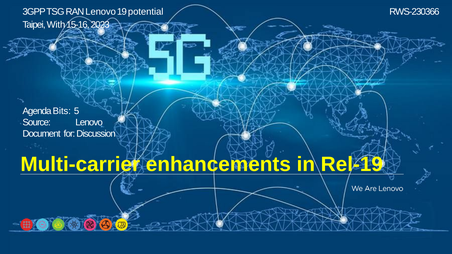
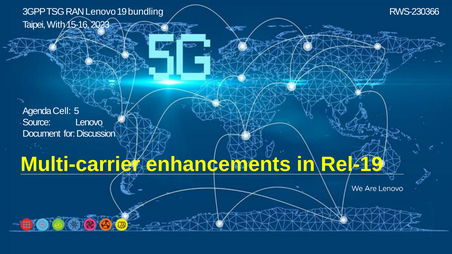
potential: potential -> bundling
Bits: Bits -> Cell
